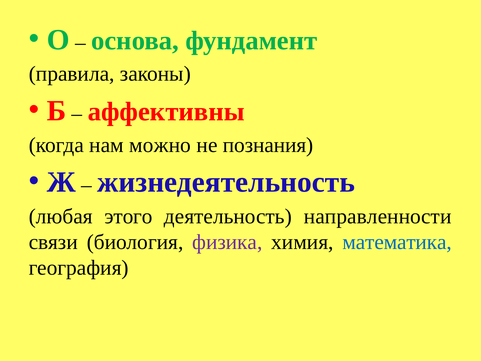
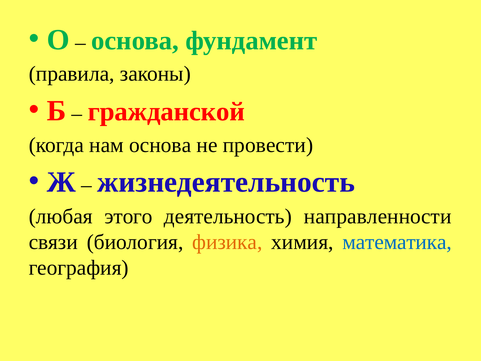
аффективны: аффективны -> гражданской
нам можно: можно -> основа
познания: познания -> провести
физика colour: purple -> orange
